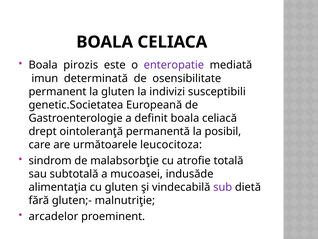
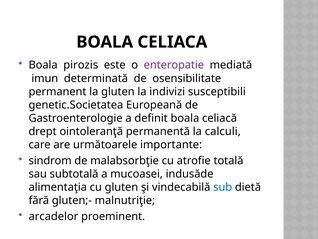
posibil: posibil -> calculi
leucocitoza: leucocitoza -> importante
sub colour: purple -> blue
